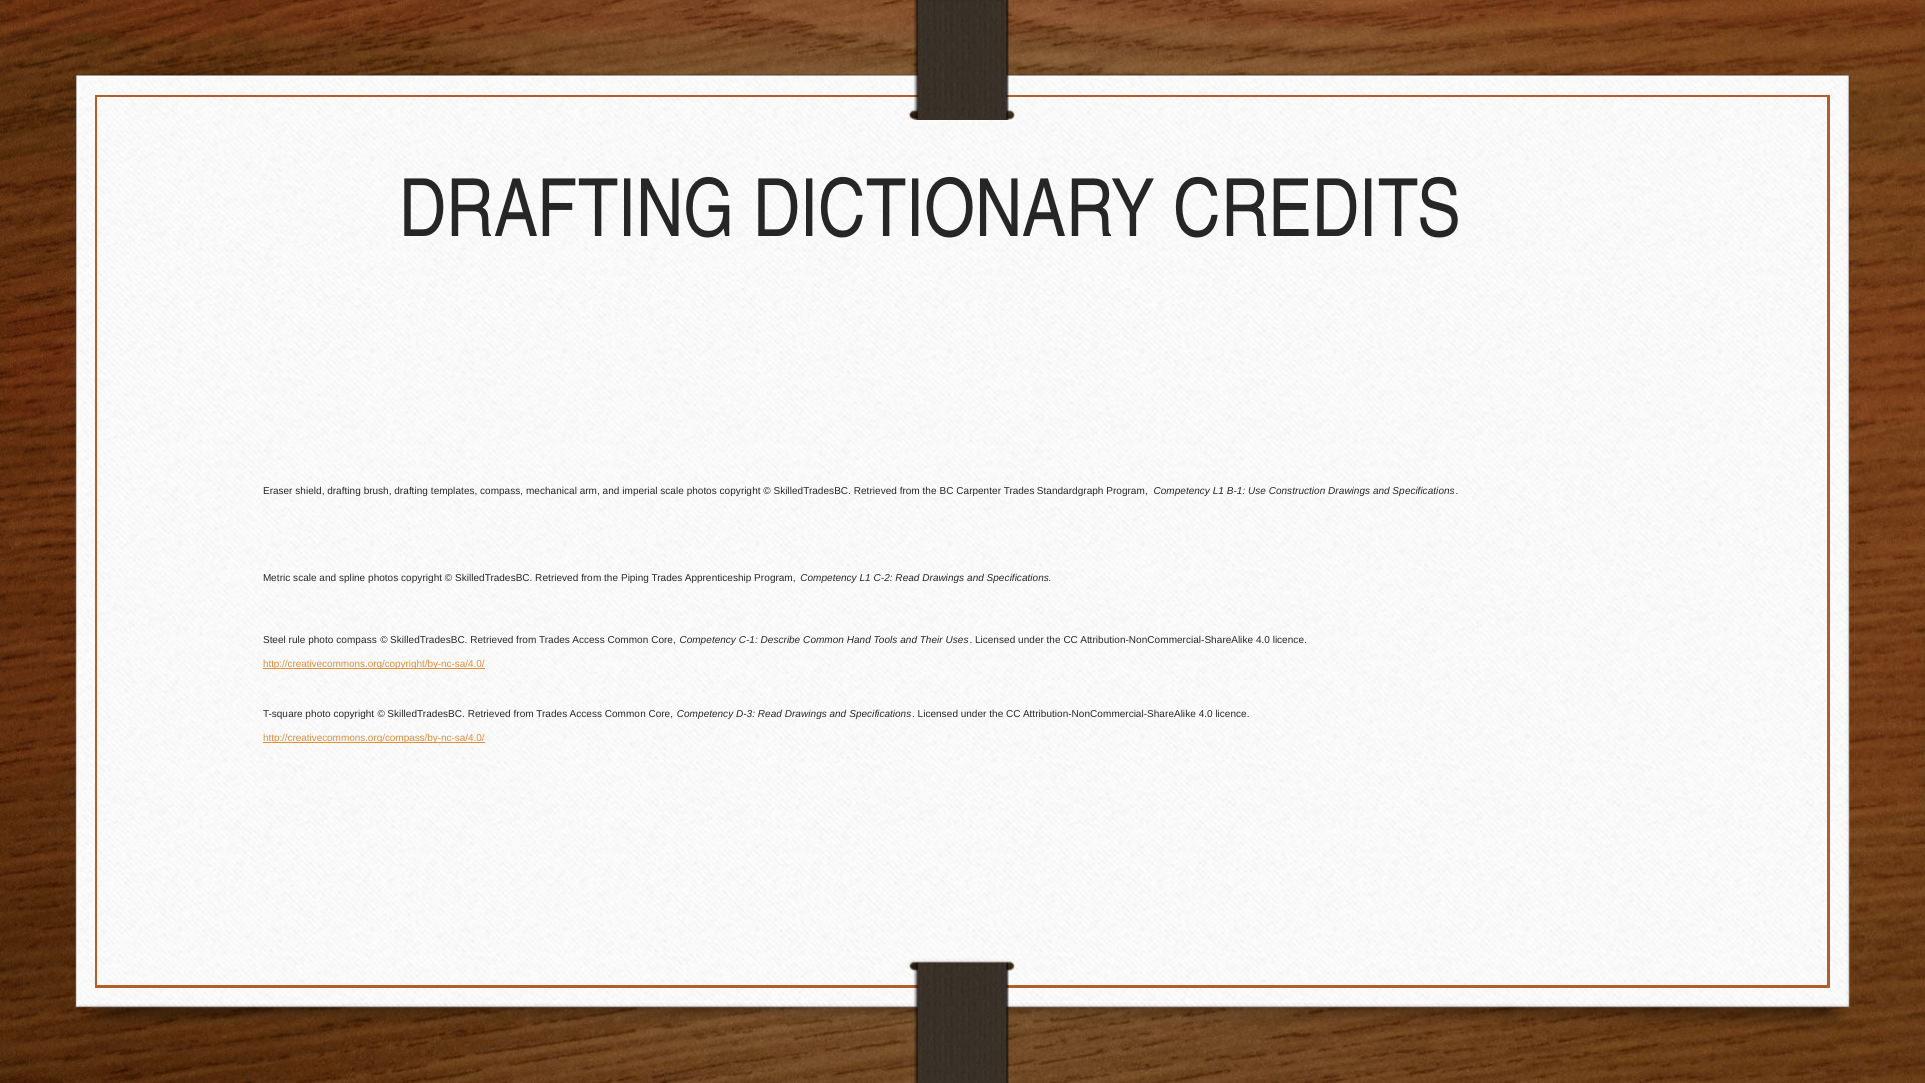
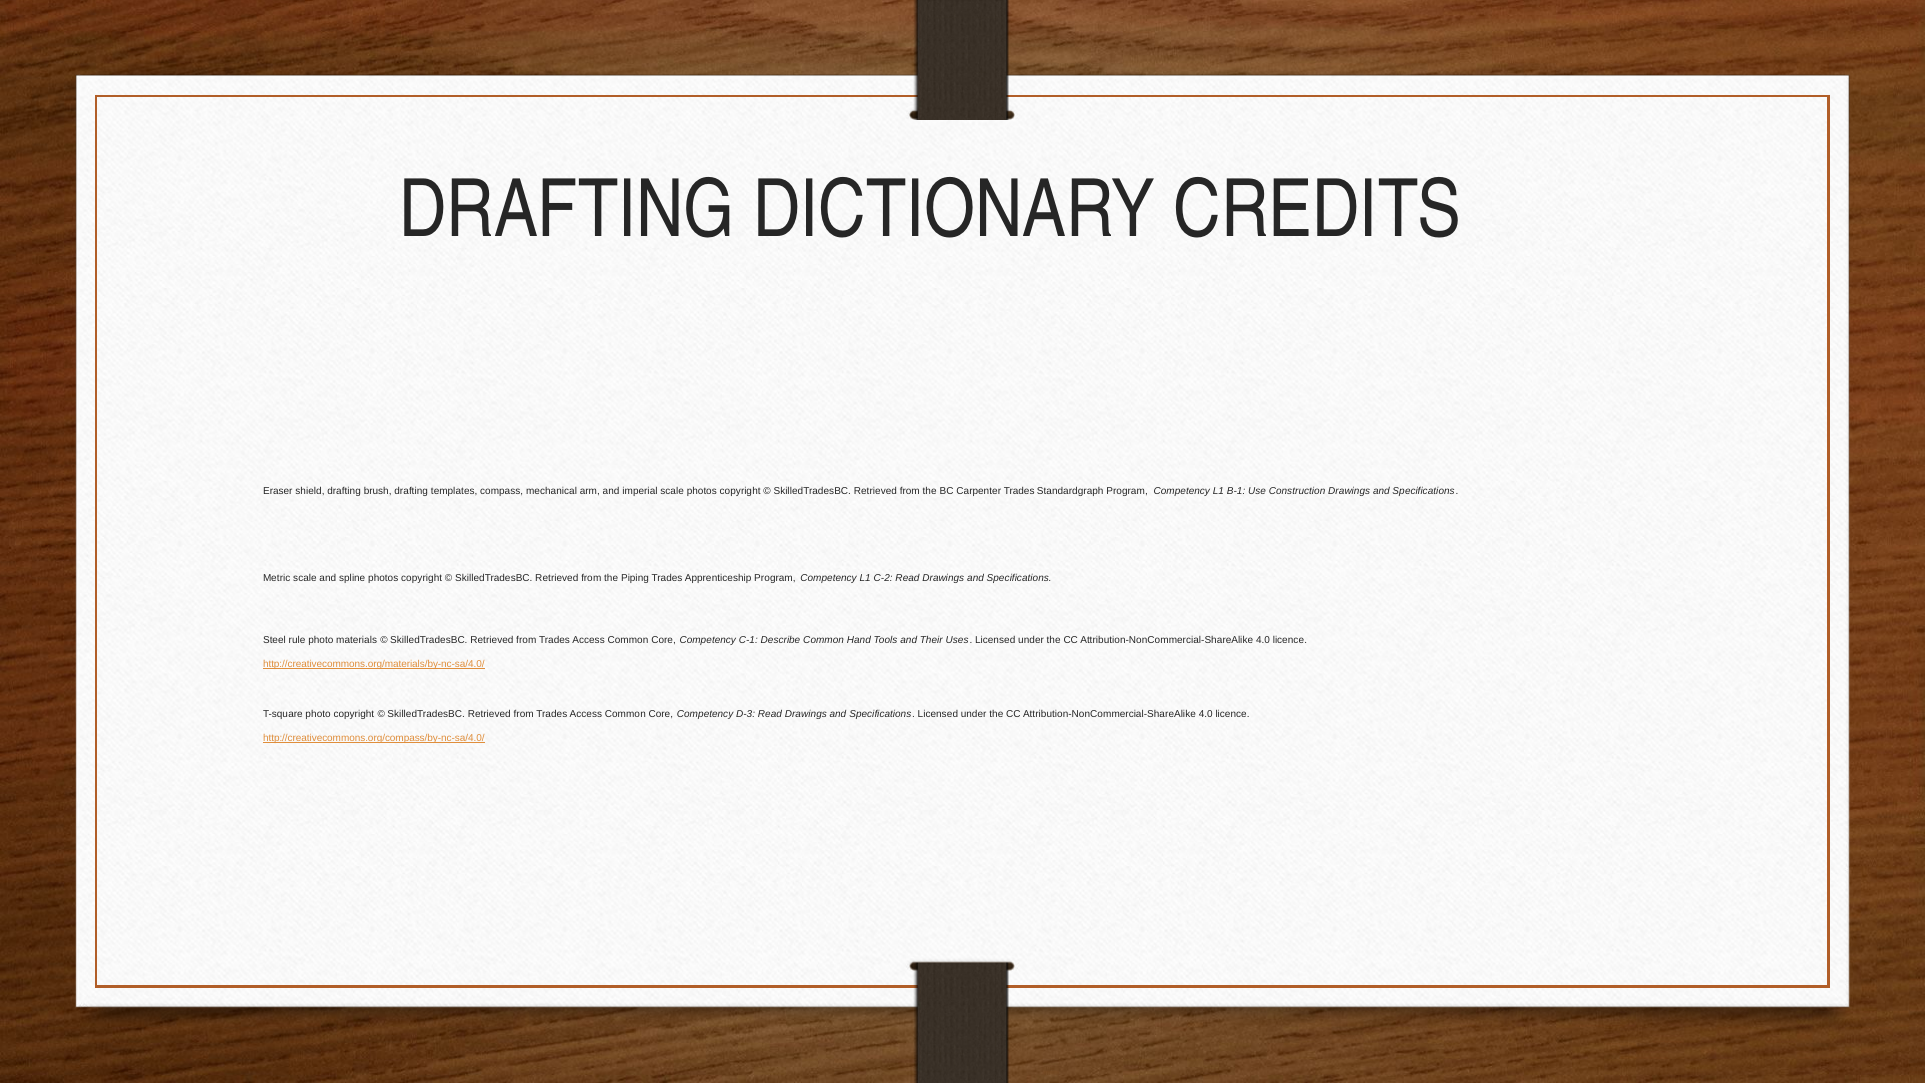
photo compass: compass -> materials
http://creativecommons.org/copyright/by-nc-sa/4.0/: http://creativecommons.org/copyright/by-nc-sa/4.0/ -> http://creativecommons.org/materials/by-nc-sa/4.0/
